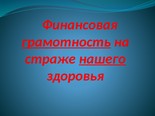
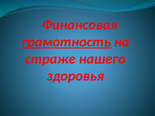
нашего underline: present -> none
